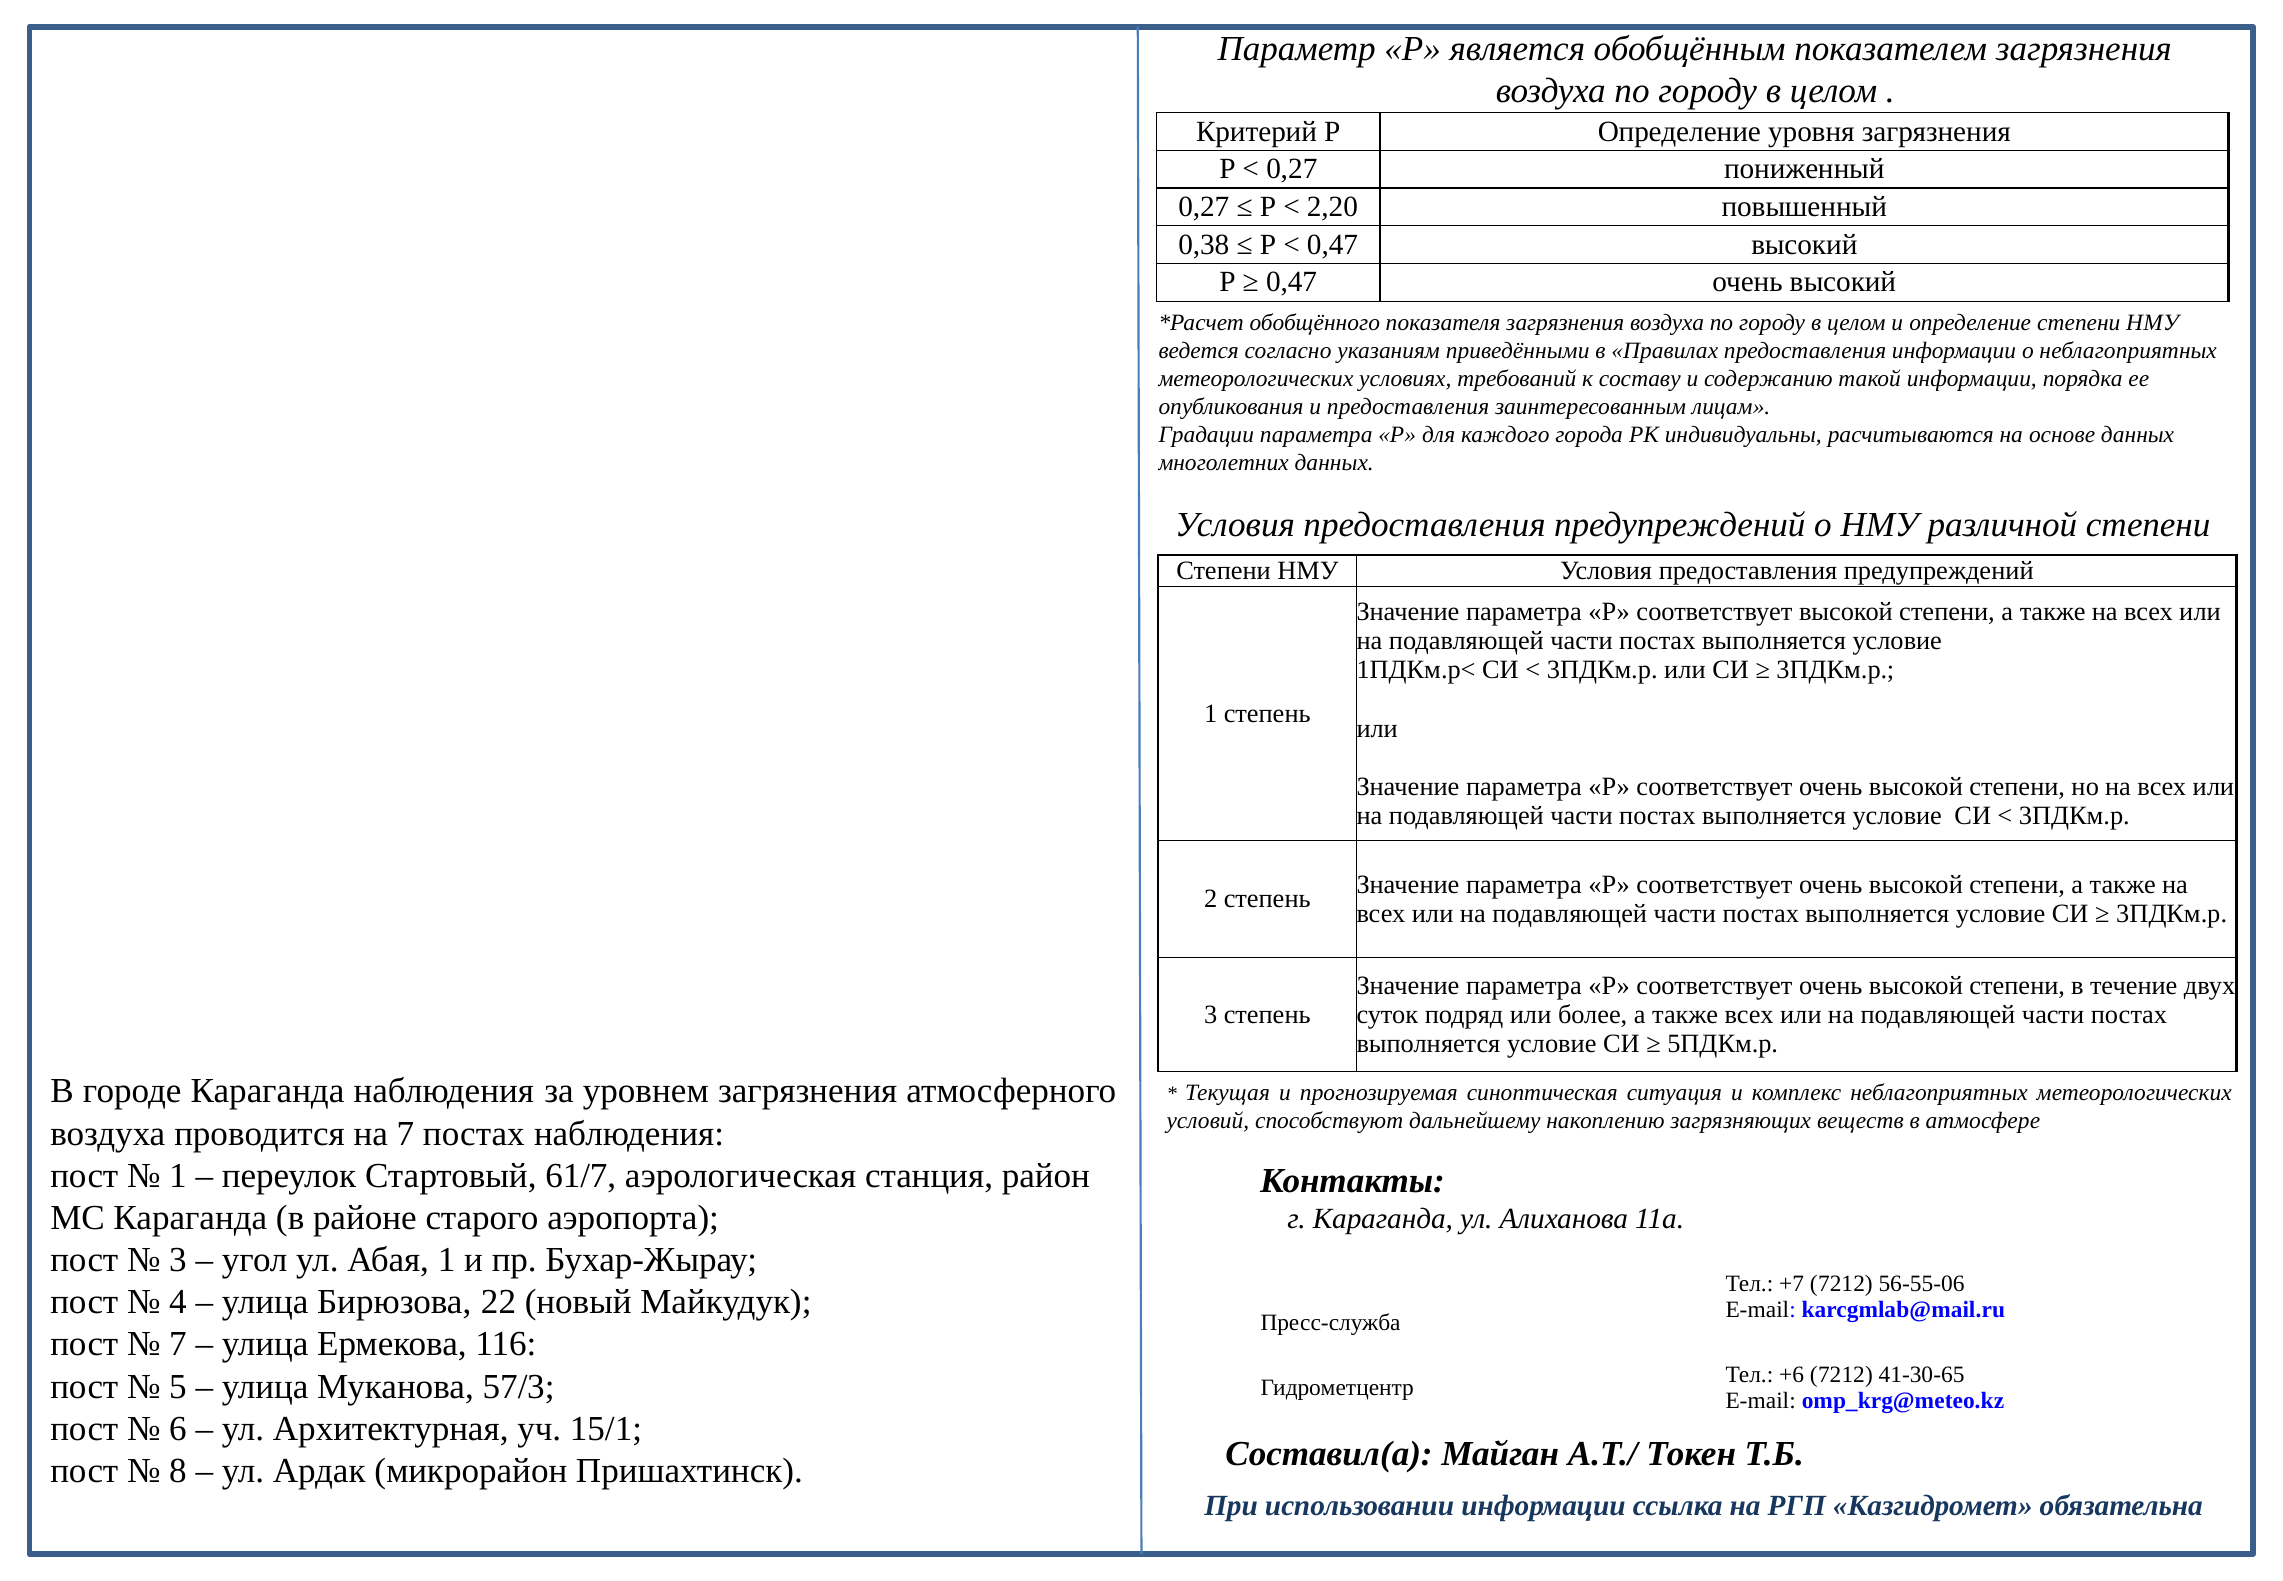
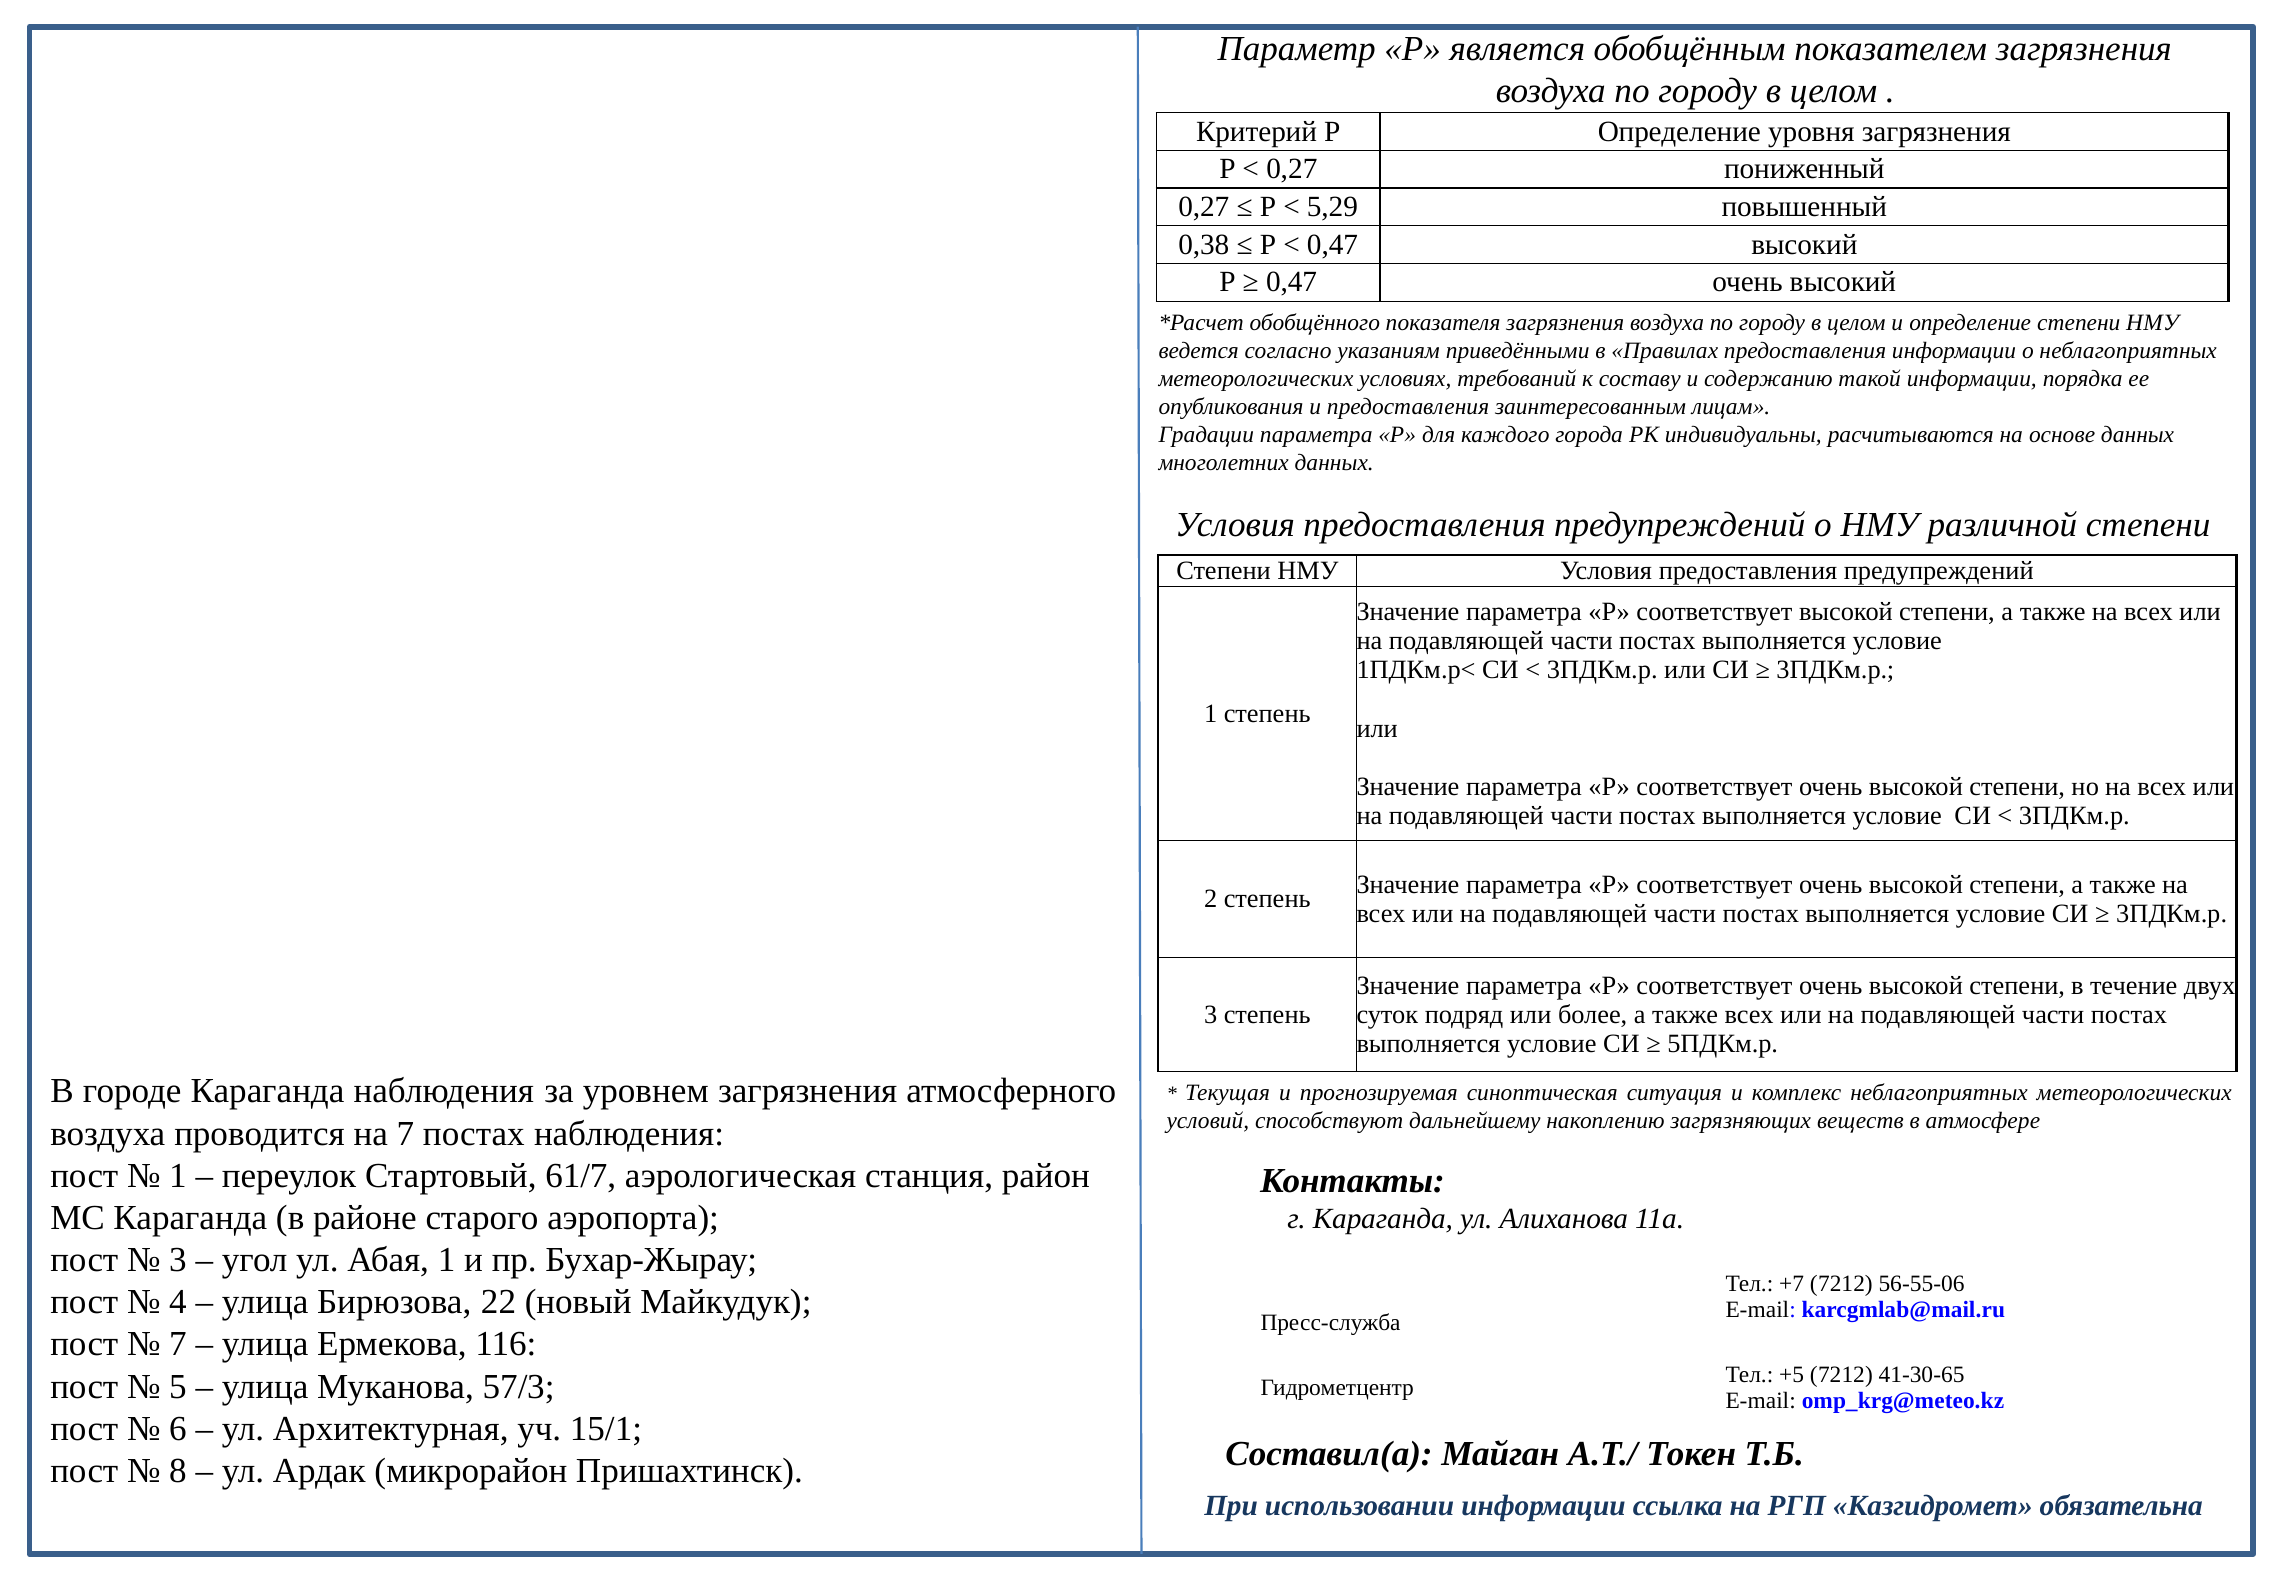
2,20: 2,20 -> 5,29
+6: +6 -> +5
